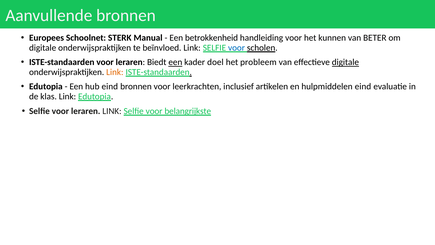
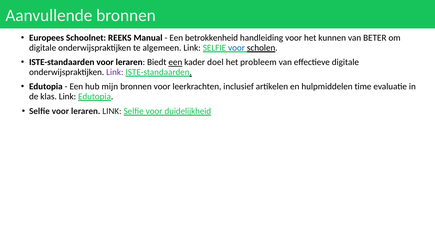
STERK: STERK -> REEKS
beïnvloed: beïnvloed -> algemeen
digitale at (345, 62) underline: present -> none
Link at (115, 72) colour: orange -> purple
hub eind: eind -> mijn
hulpmiddelen eind: eind -> time
belangrijkste: belangrijkste -> duidelijkheid
